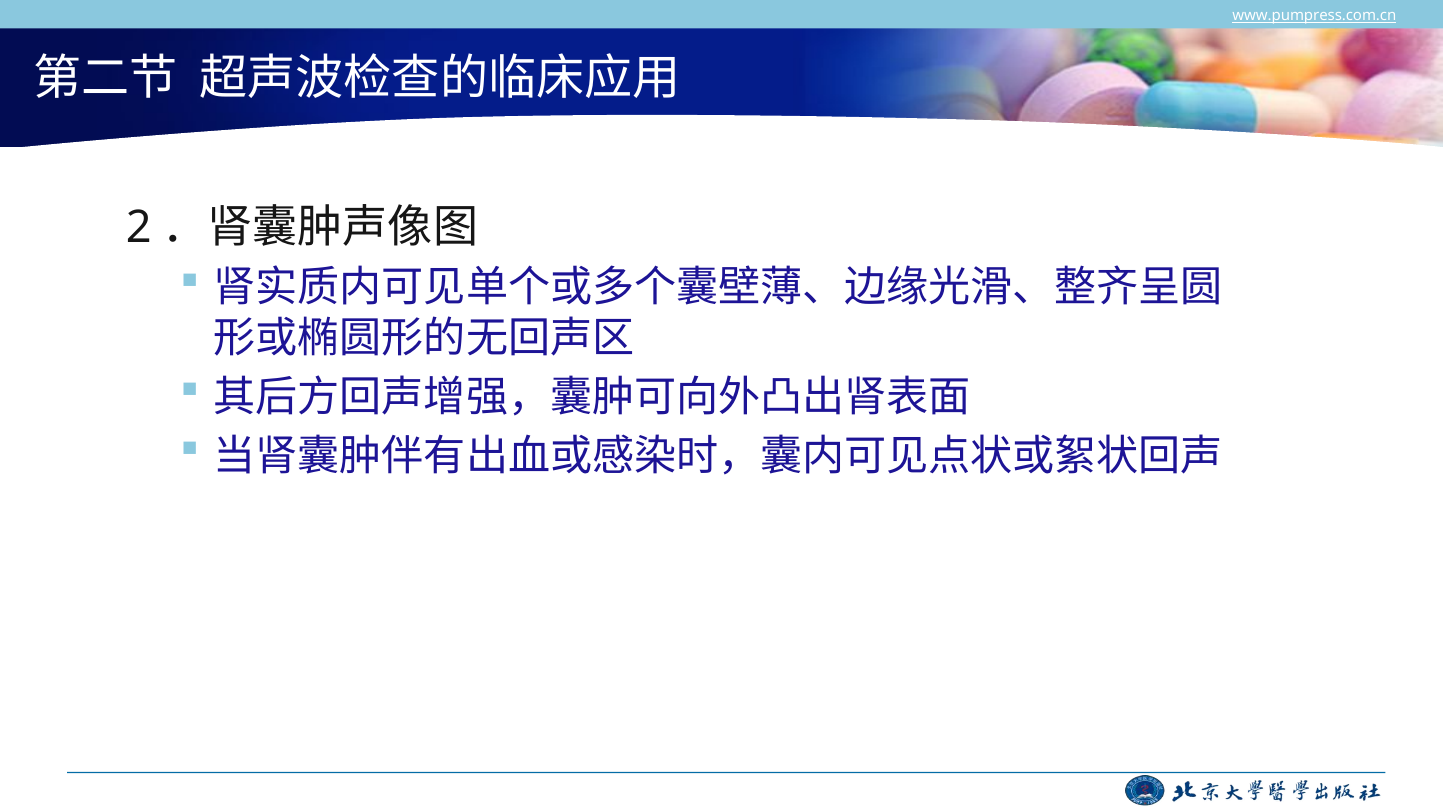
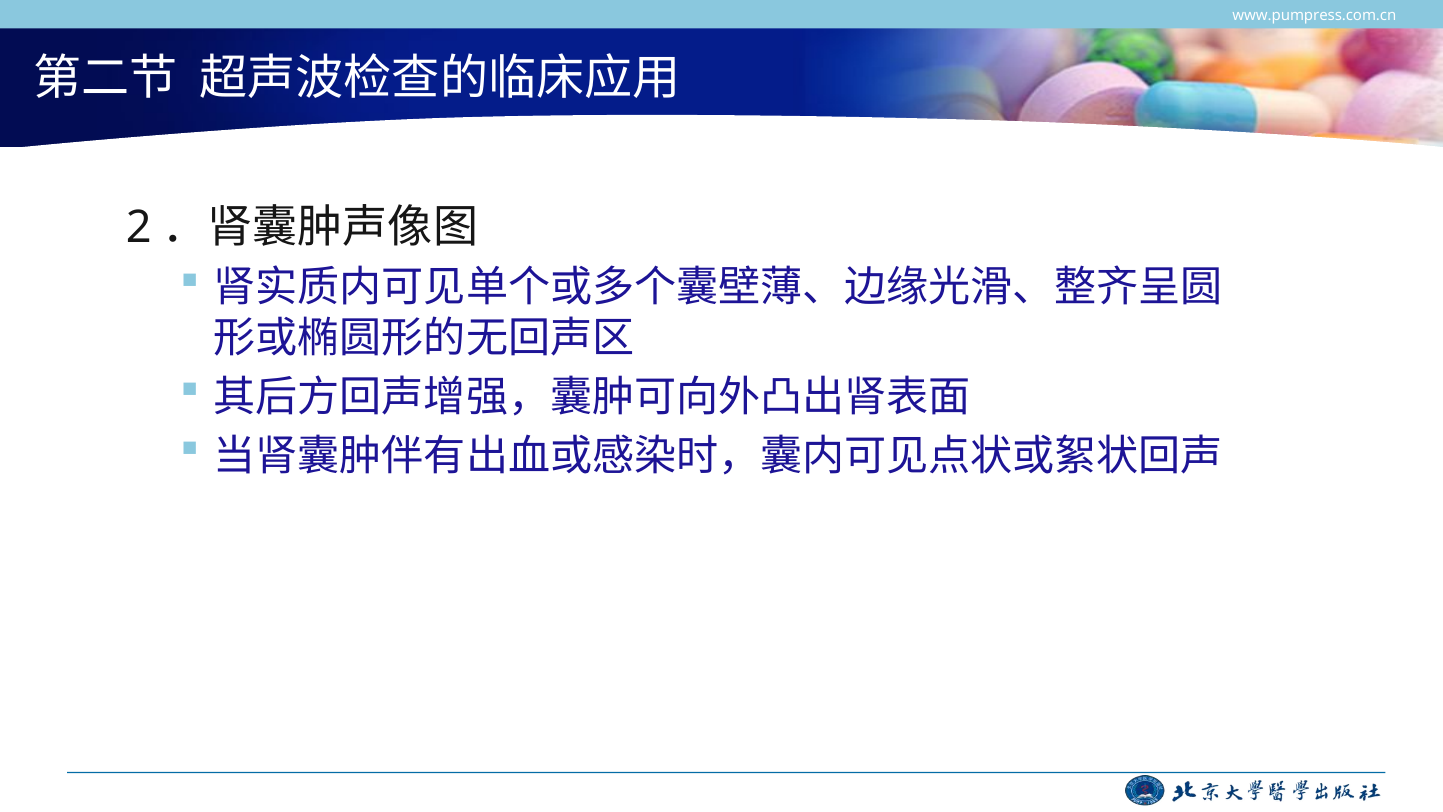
www.pumpress.com.cn underline: present -> none
